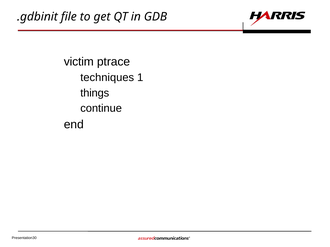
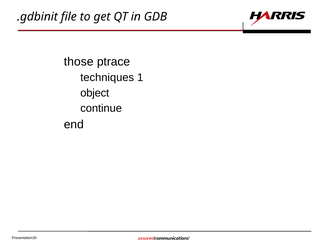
victim: victim -> those
things: things -> object
